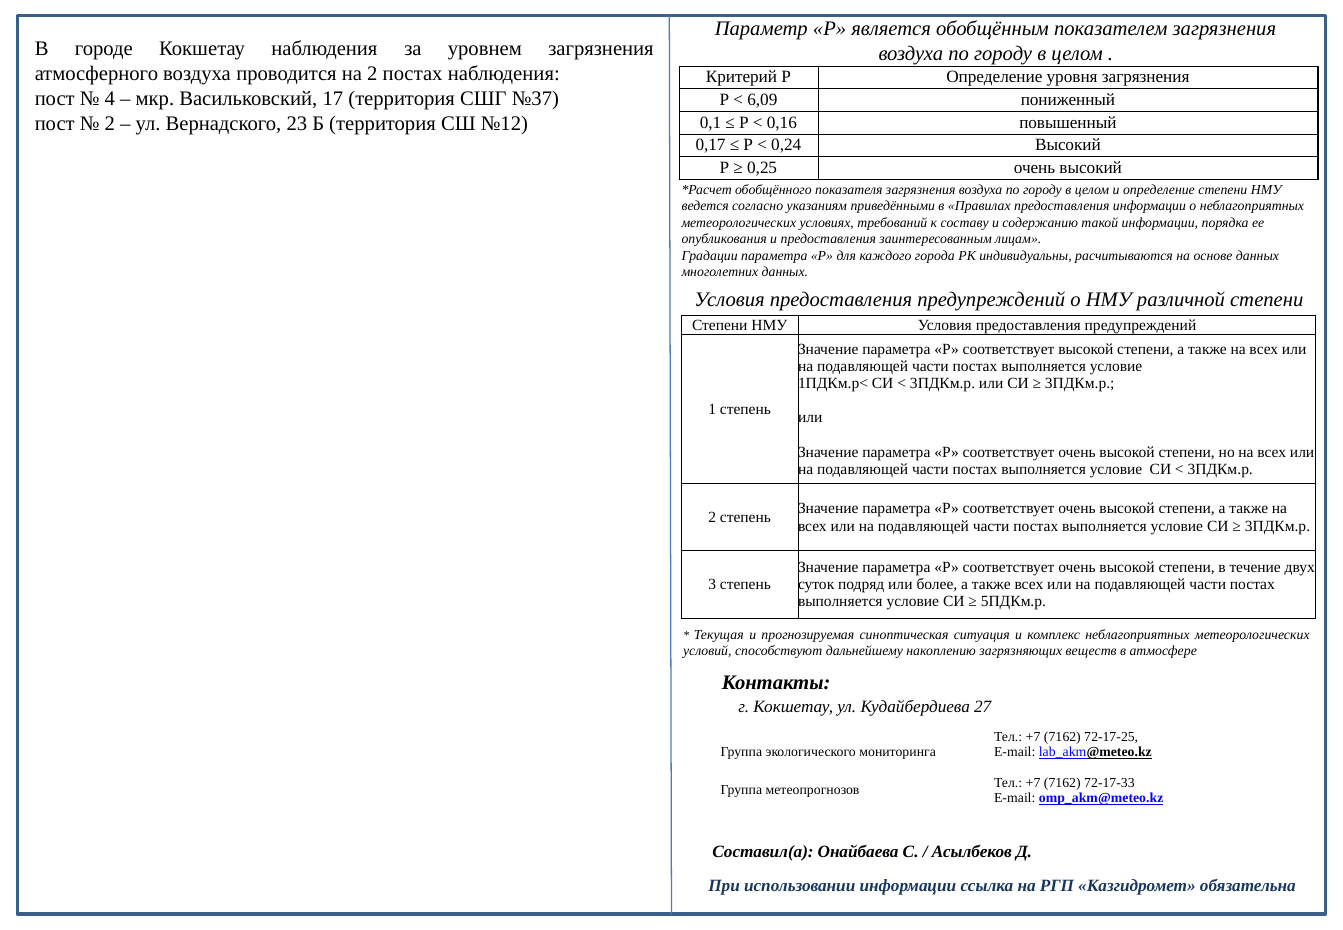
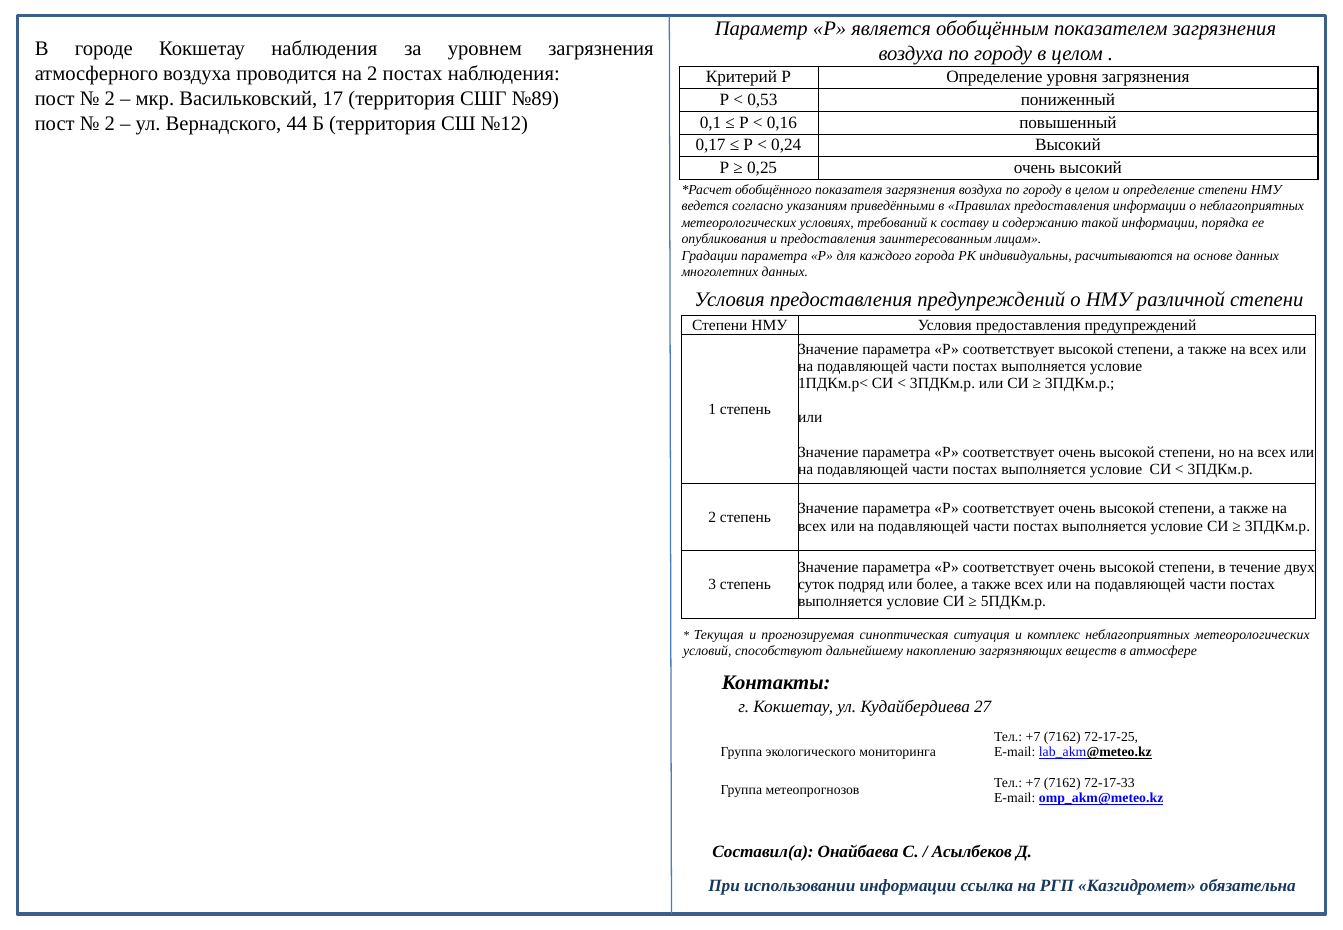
4 at (110, 99): 4 -> 2
№37: №37 -> №89
6,09: 6,09 -> 0,53
23: 23 -> 44
